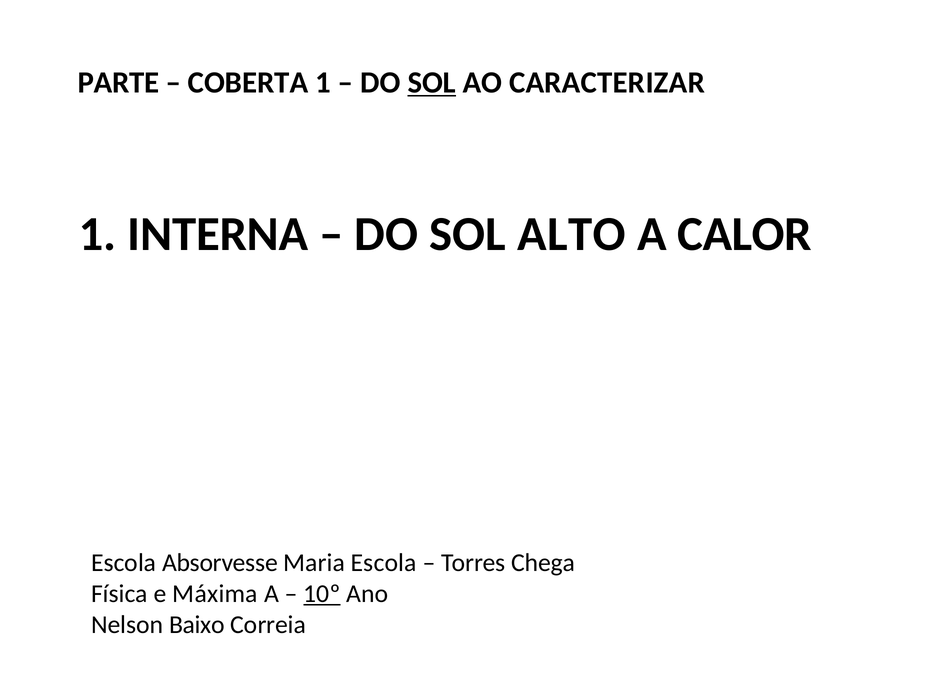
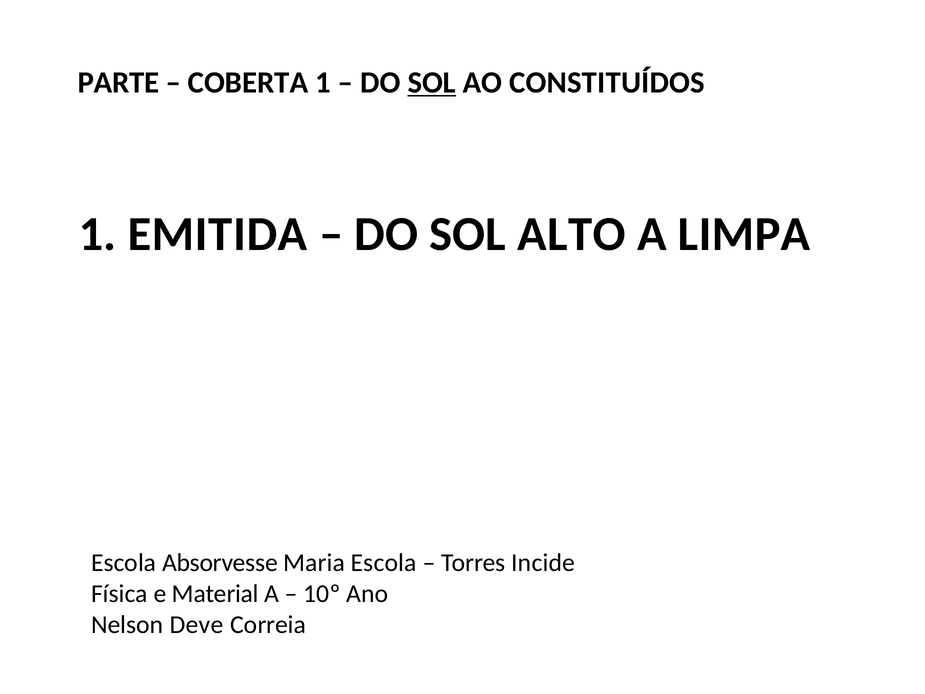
CARACTERIZAR: CARACTERIZAR -> CONSTITUÍDOS
INTERNA: INTERNA -> EMITIDA
CALOR: CALOR -> LIMPA
Chega: Chega -> Incide
Máxima: Máxima -> Material
10º underline: present -> none
Baixo: Baixo -> Deve
